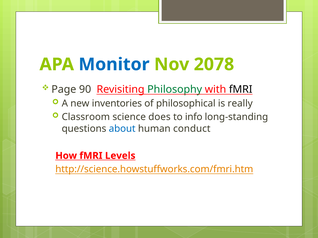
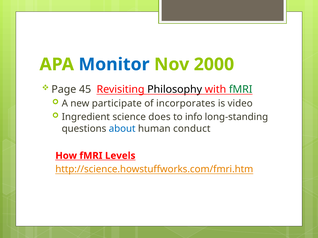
2078: 2078 -> 2000
90: 90 -> 45
Philosophy colour: green -> black
fMRI at (241, 90) colour: black -> green
inventories: inventories -> participate
philosophical: philosophical -> incorporates
really: really -> video
Classroom: Classroom -> Ingredient
